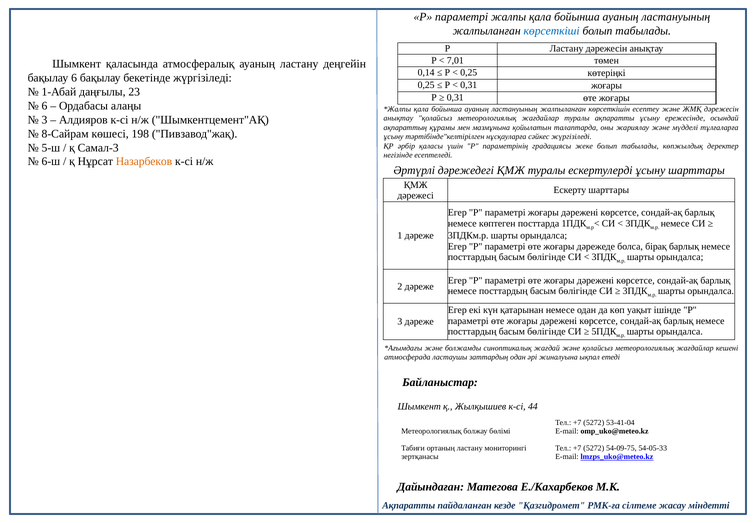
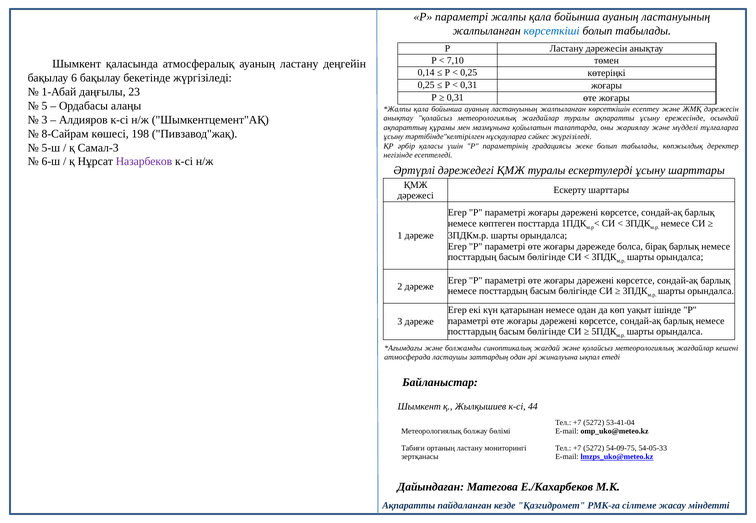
7,01: 7,01 -> 7,10
6 at (45, 106): 6 -> 5
Назарбеков colour: orange -> purple
